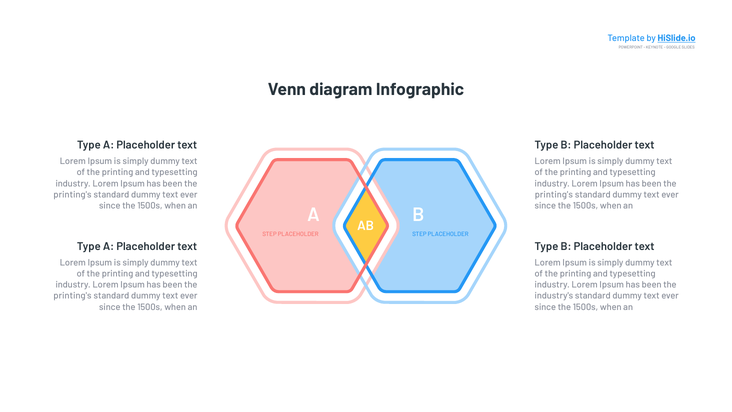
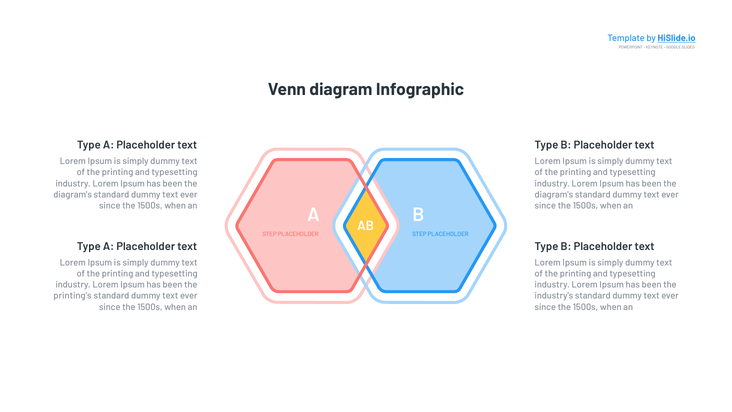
printing's at (73, 194): printing's -> diagram's
printing's at (554, 194): printing's -> diagram's
